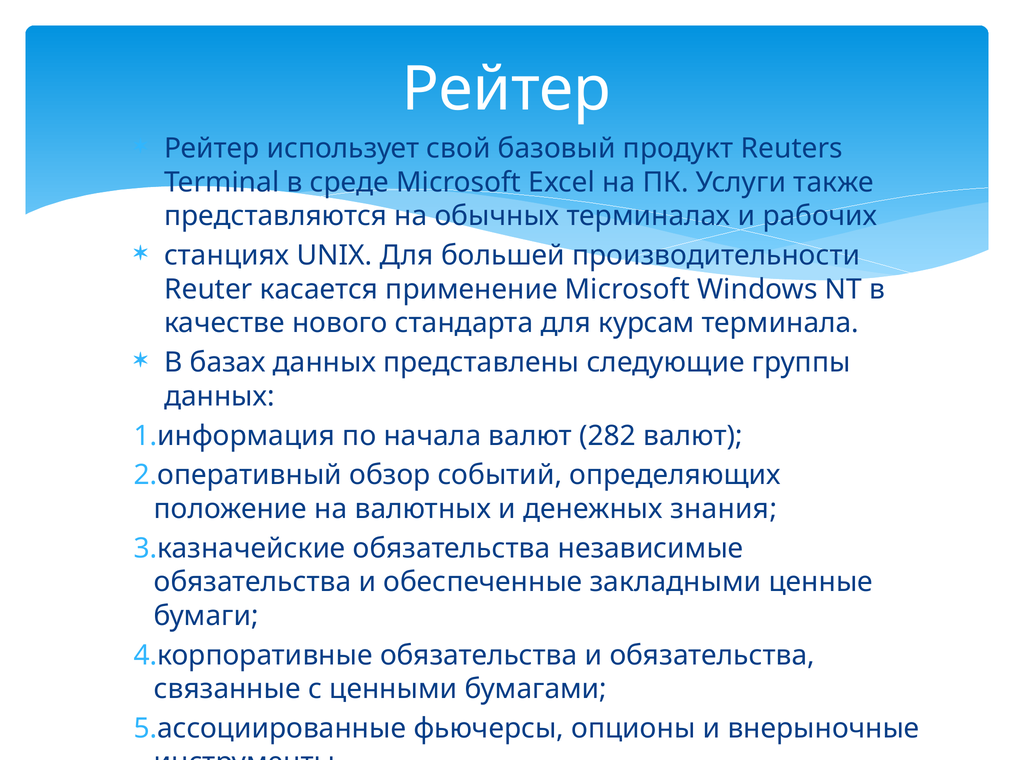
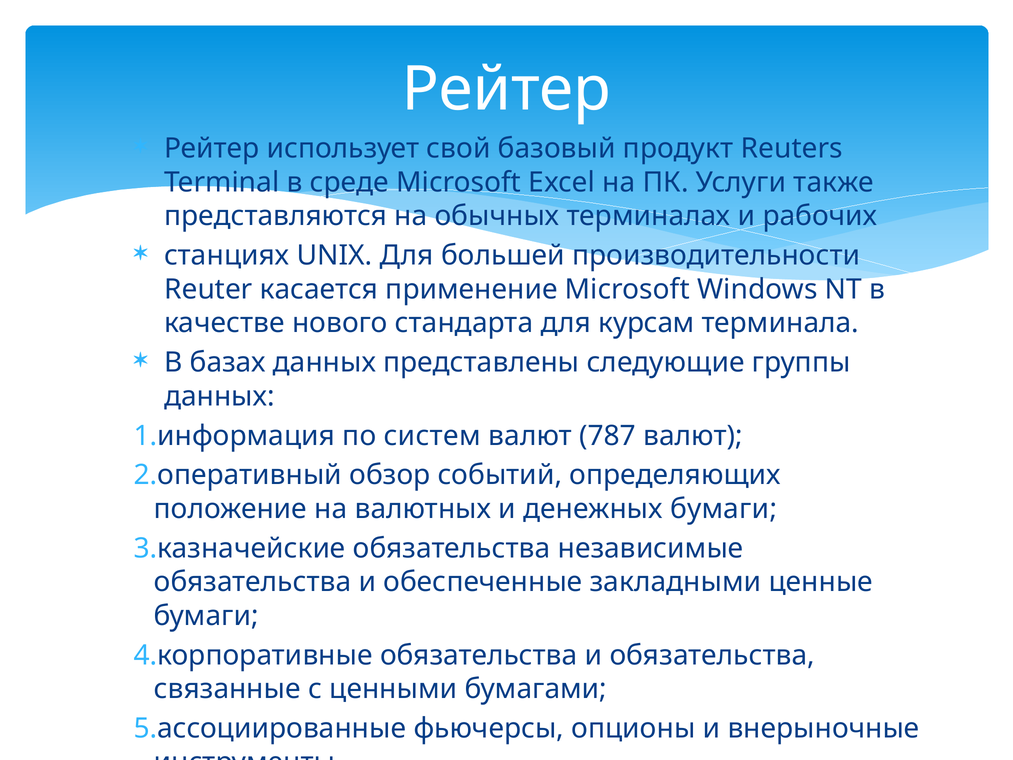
начала: начала -> систем
282: 282 -> 787
денежных знания: знания -> бумаги
